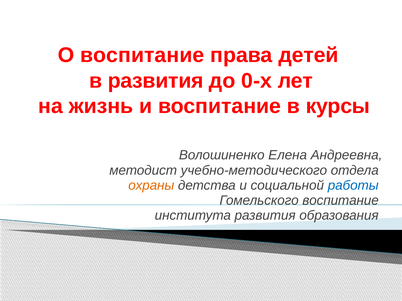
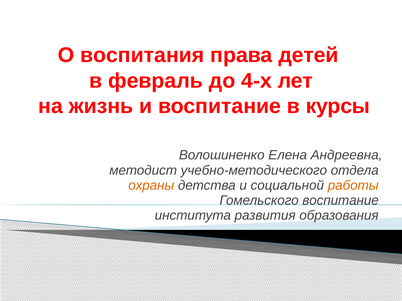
О воспитание: воспитание -> воспитания
в развития: развития -> февраль
0-х: 0-х -> 4-х
работы colour: blue -> orange
